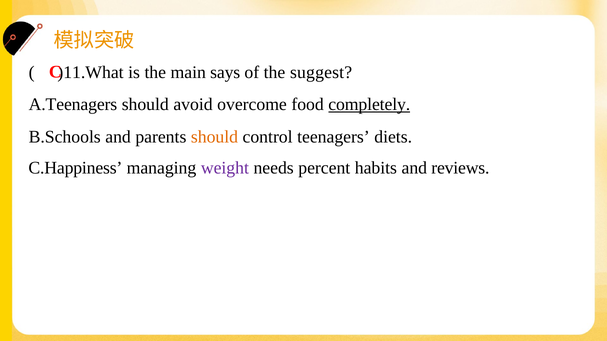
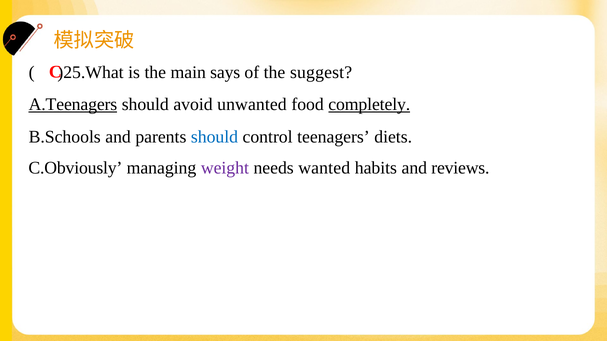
)11.What: )11.What -> )25.What
A.Teenagers underline: none -> present
overcome: overcome -> unwanted
should at (214, 137) colour: orange -> blue
C.Happiness: C.Happiness -> C.Obviously
percent: percent -> wanted
